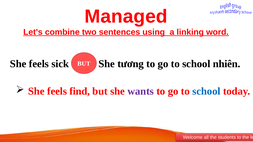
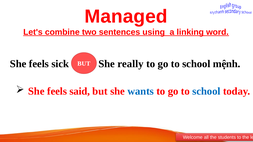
tương: tương -> really
nhiên: nhiên -> mệnh
find: find -> said
wants colour: purple -> blue
